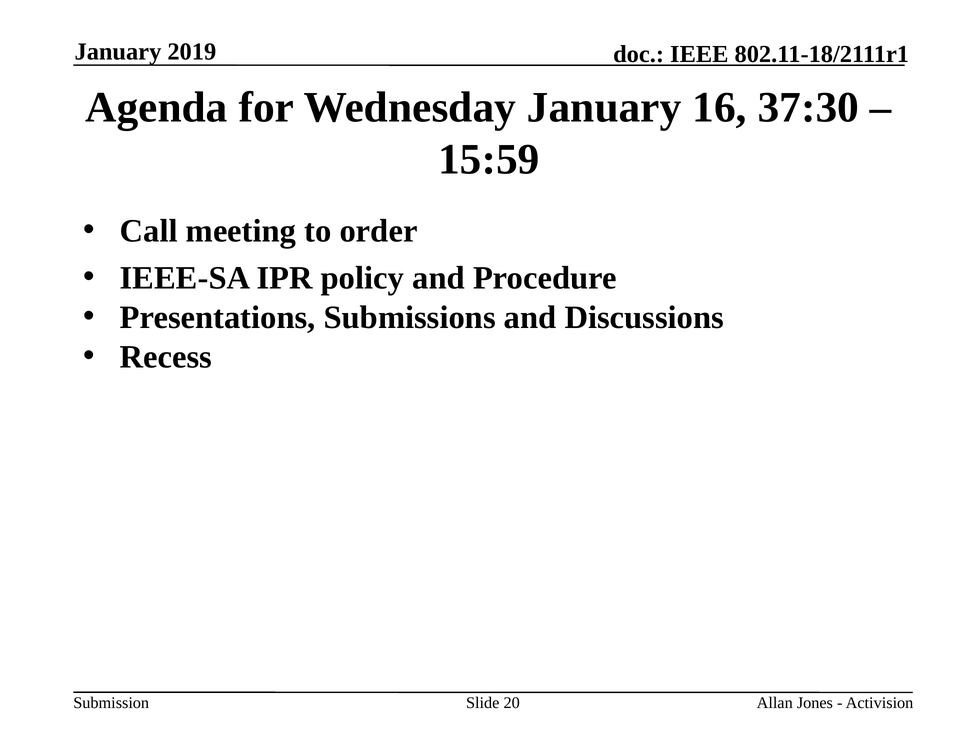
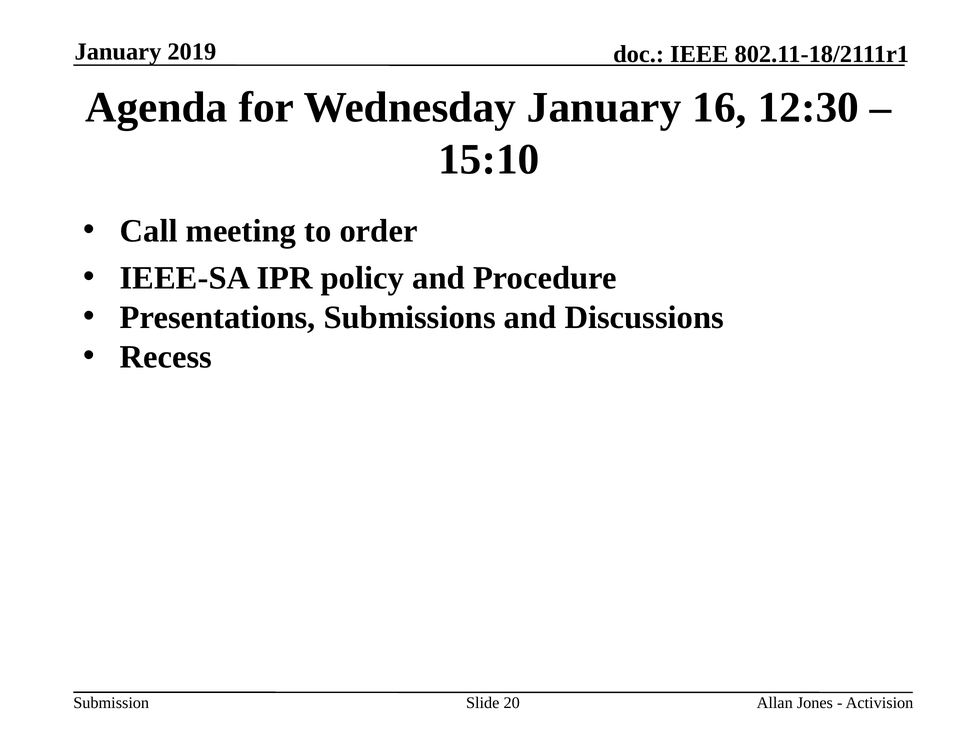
37:30: 37:30 -> 12:30
15:59: 15:59 -> 15:10
